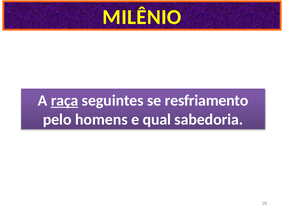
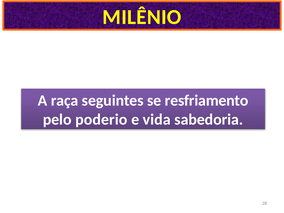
raça underline: present -> none
homens: homens -> poderio
qual: qual -> vida
